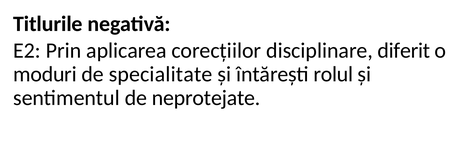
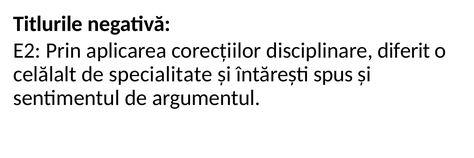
moduri: moduri -> celălalt
rolul: rolul -> spus
neprotejate: neprotejate -> argumentul
